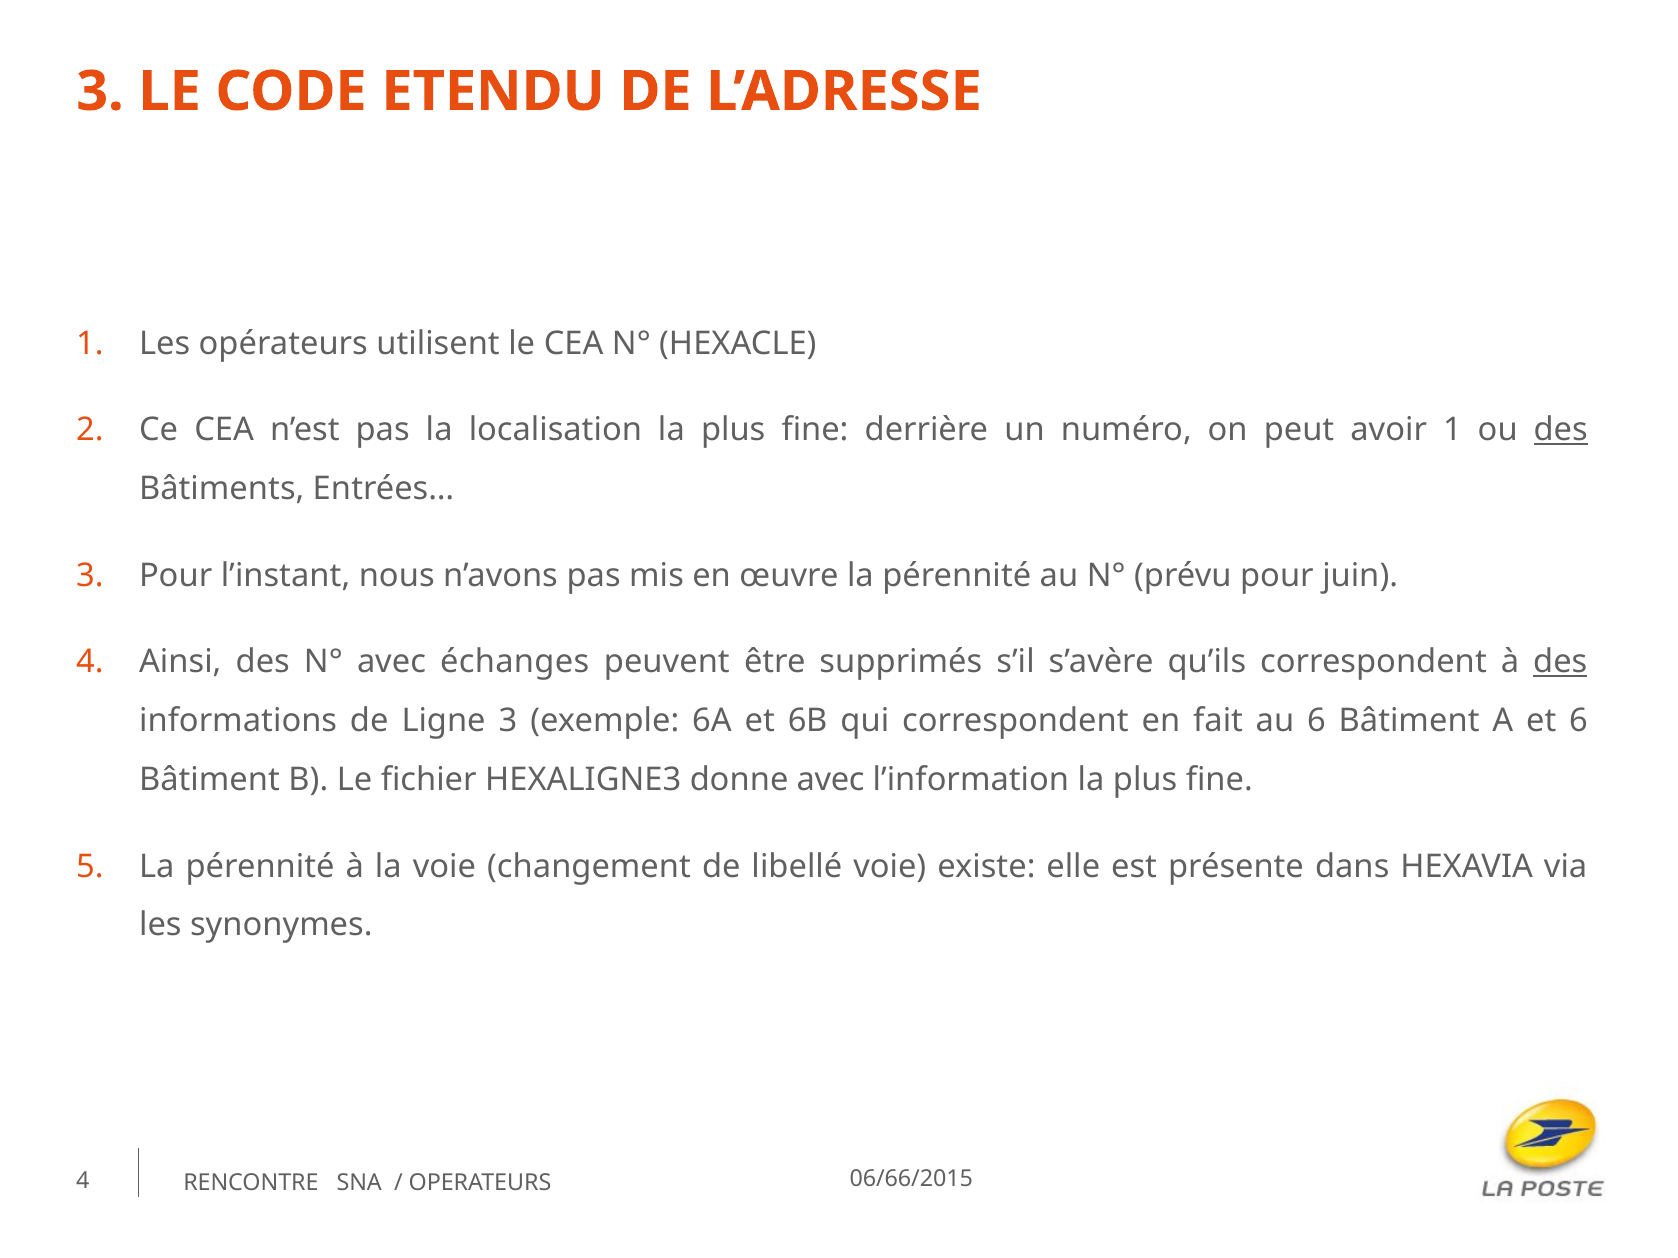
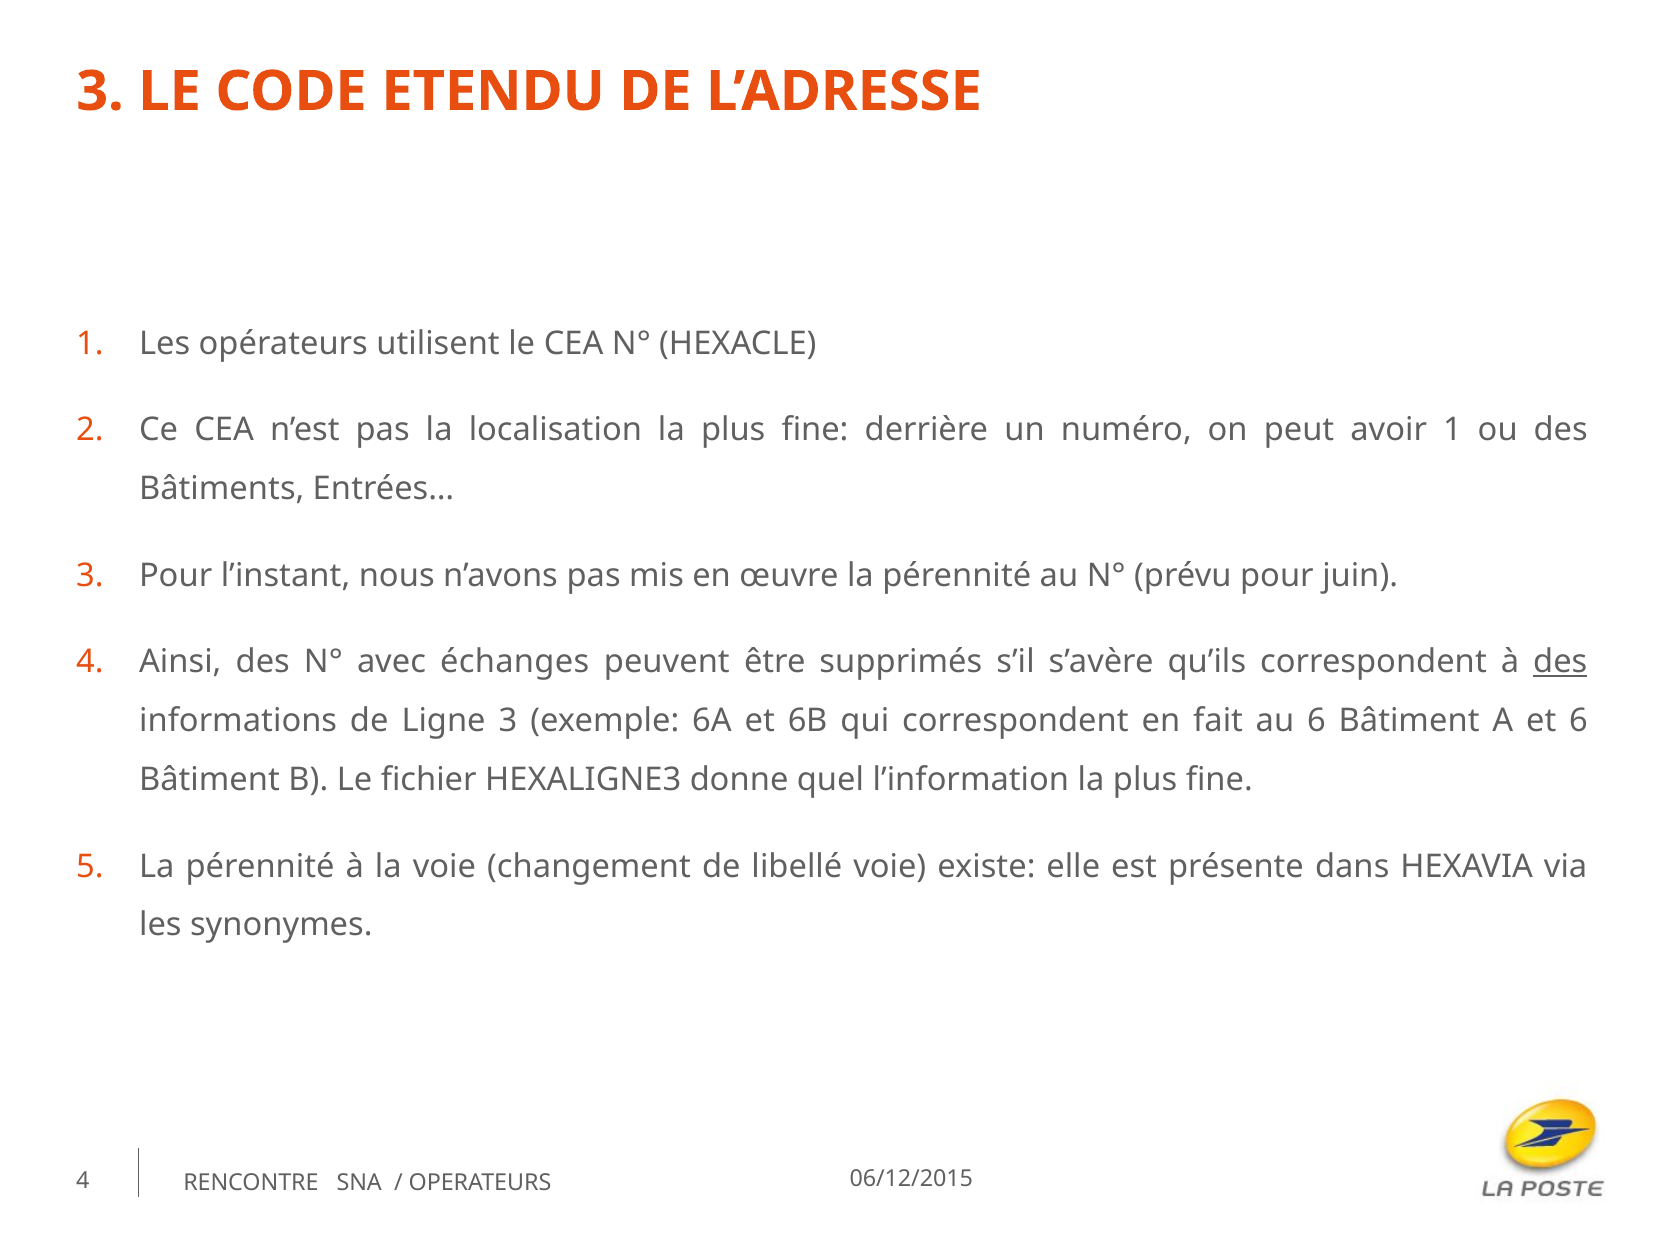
des at (1561, 430) underline: present -> none
donne avec: avec -> quel
06/66/2015: 06/66/2015 -> 06/12/2015
